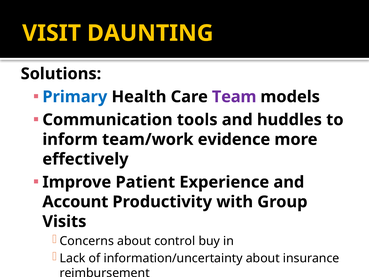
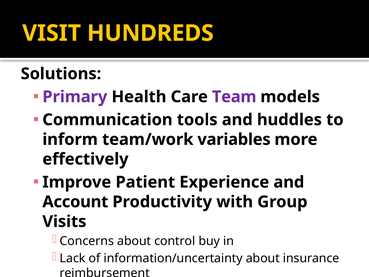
DAUNTING: DAUNTING -> HUNDREDS
Primary colour: blue -> purple
evidence: evidence -> variables
